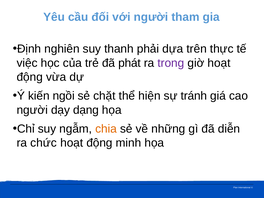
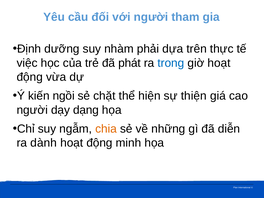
nghiên: nghiên -> dưỡng
thanh: thanh -> nhàm
trong colour: purple -> blue
tránh: tránh -> thiện
chức: chức -> dành
